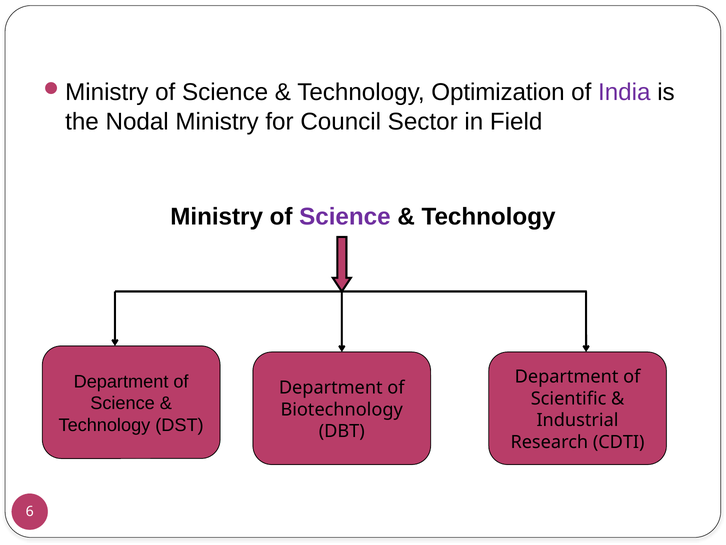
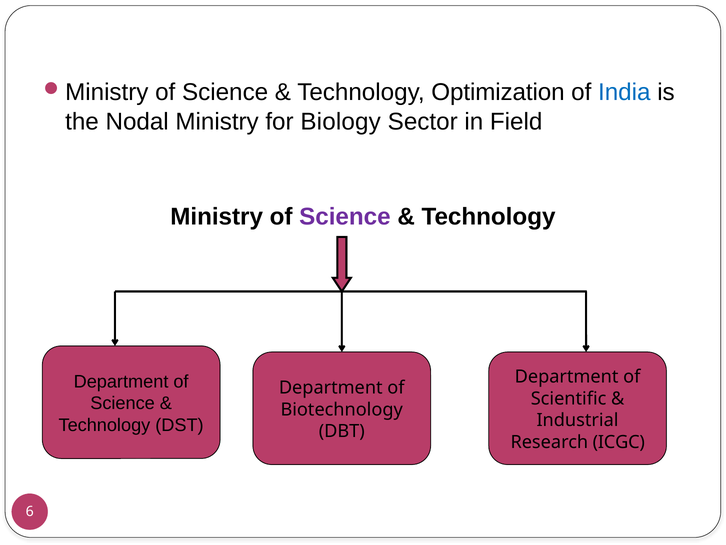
India colour: purple -> blue
Council: Council -> Biology
CDTI: CDTI -> ICGC
